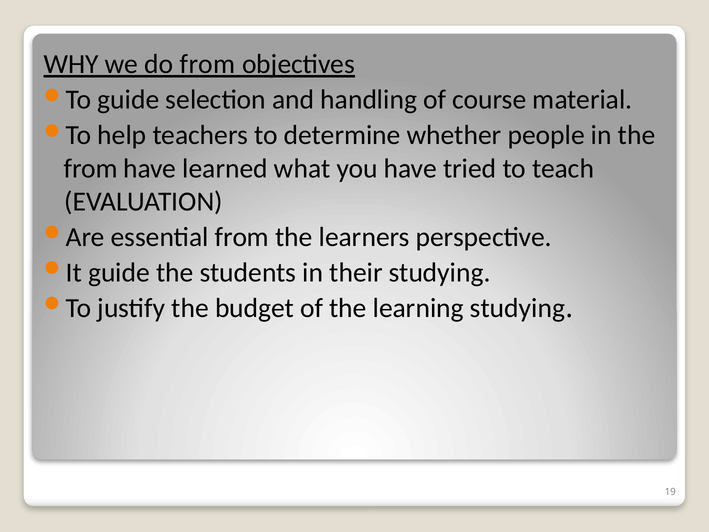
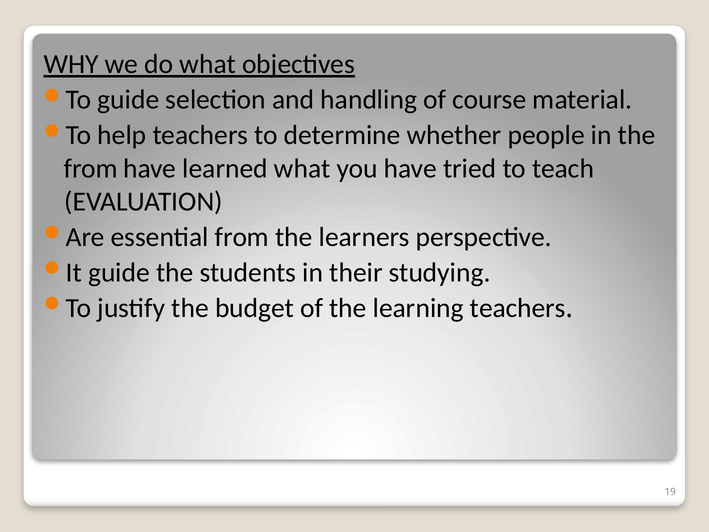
do from: from -> what
learning studying: studying -> teachers
